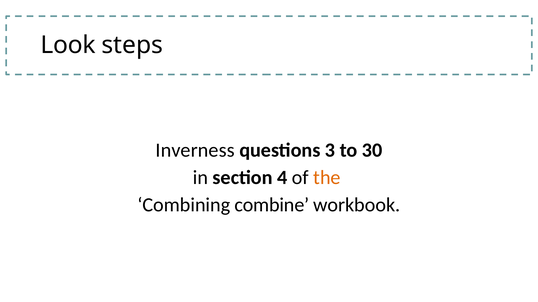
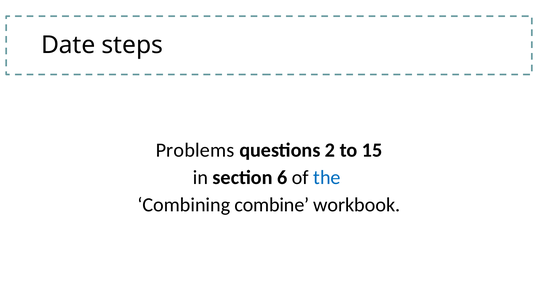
Look: Look -> Date
Inverness: Inverness -> Problems
3: 3 -> 2
30: 30 -> 15
4: 4 -> 6
the colour: orange -> blue
